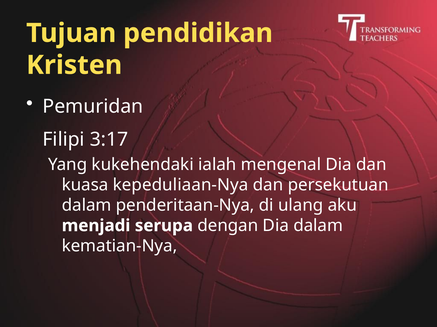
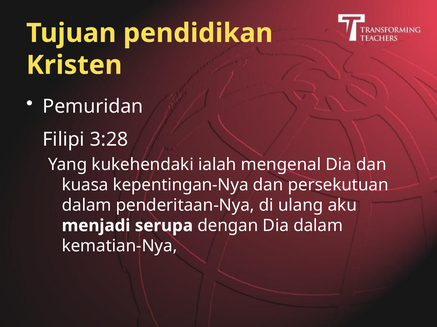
3:17: 3:17 -> 3:28
kepeduliaan-Nya: kepeduliaan-Nya -> kepentingan-Nya
